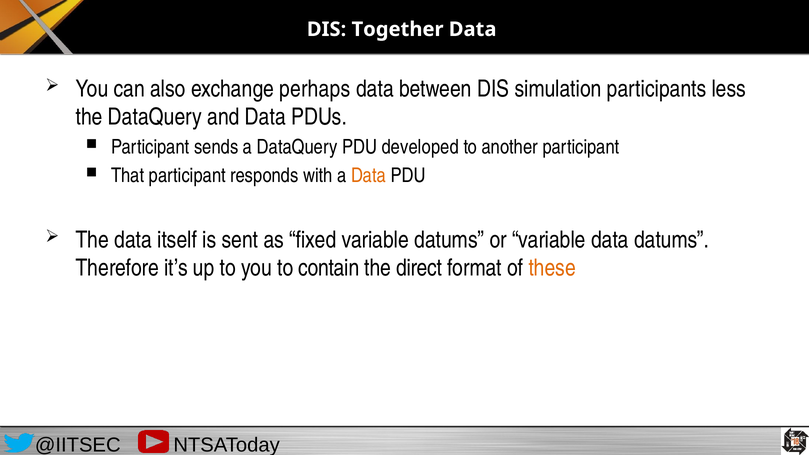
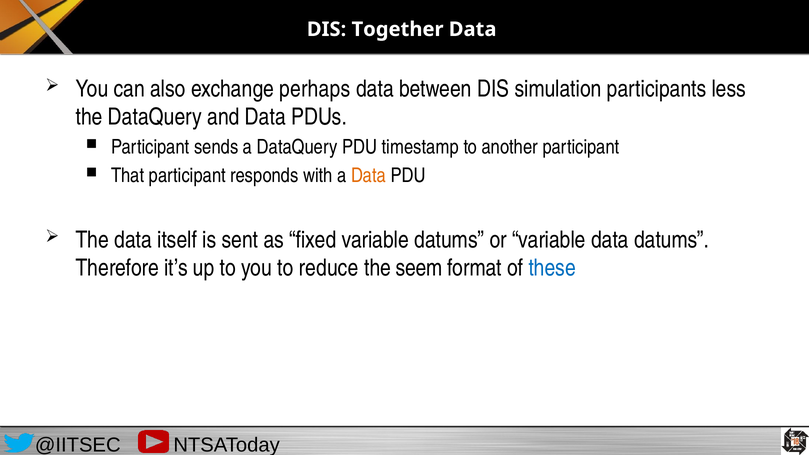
developed: developed -> timestamp
contain: contain -> reduce
direct: direct -> seem
these colour: orange -> blue
